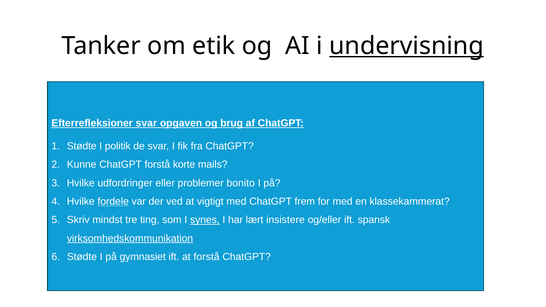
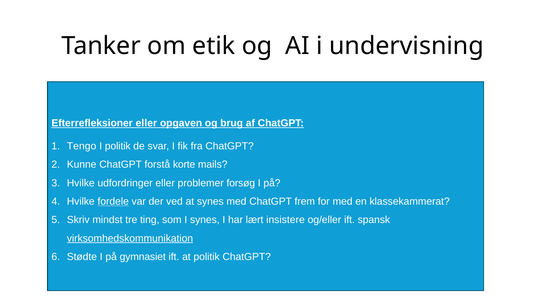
undervisning underline: present -> none
Efterrefleksioner svar: svar -> eller
Stødte at (82, 146): Stødte -> Tengo
bonito: bonito -> forsøg
at vigtigt: vigtigt -> synes
synes at (205, 220) underline: present -> none
at forstå: forstå -> politik
